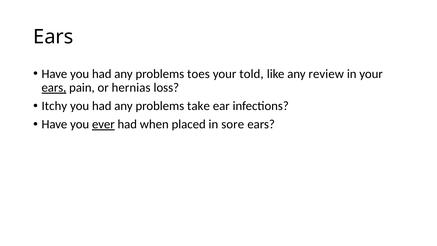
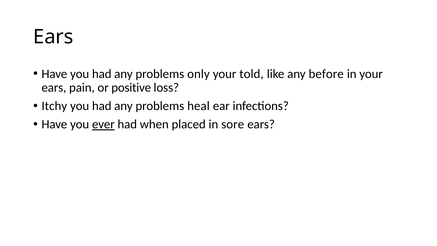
toes: toes -> only
review: review -> before
ears at (54, 88) underline: present -> none
hernias: hernias -> positive
take: take -> heal
